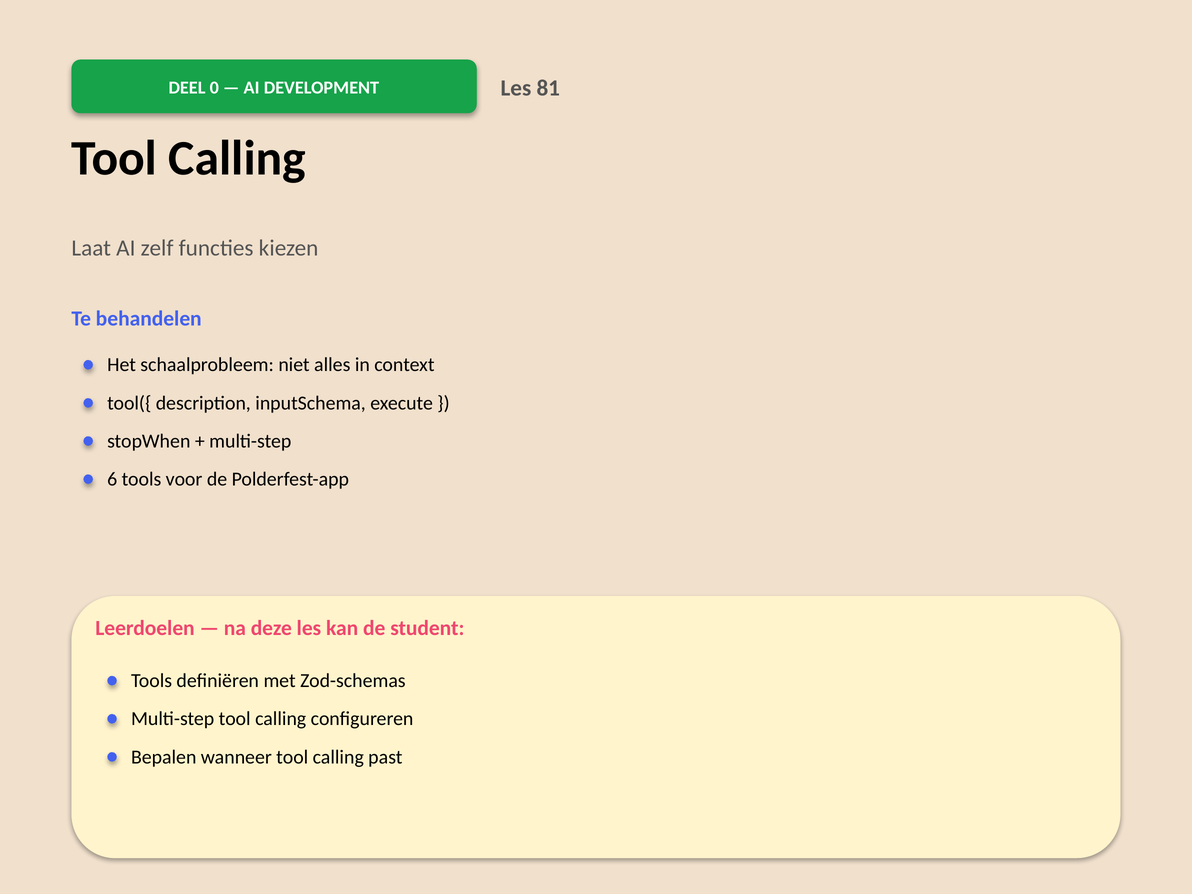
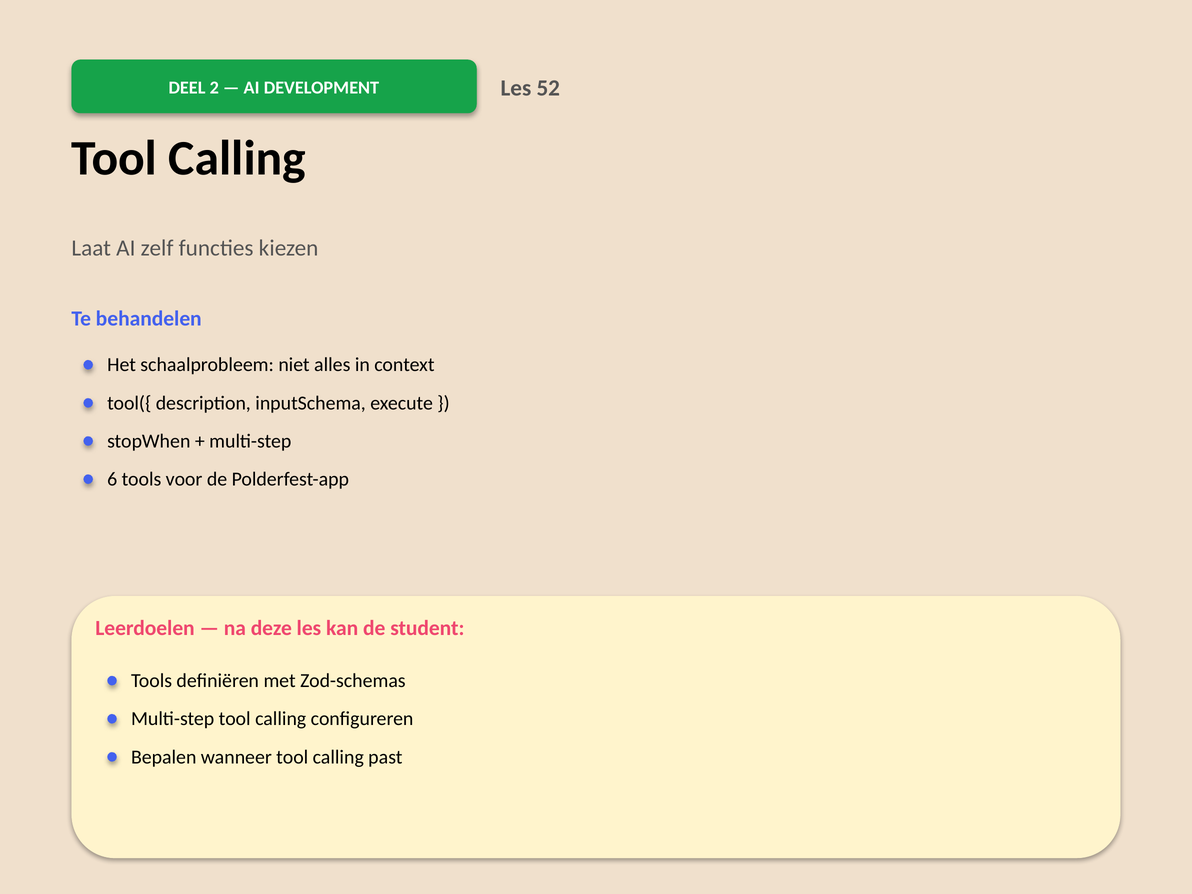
0: 0 -> 2
81: 81 -> 52
